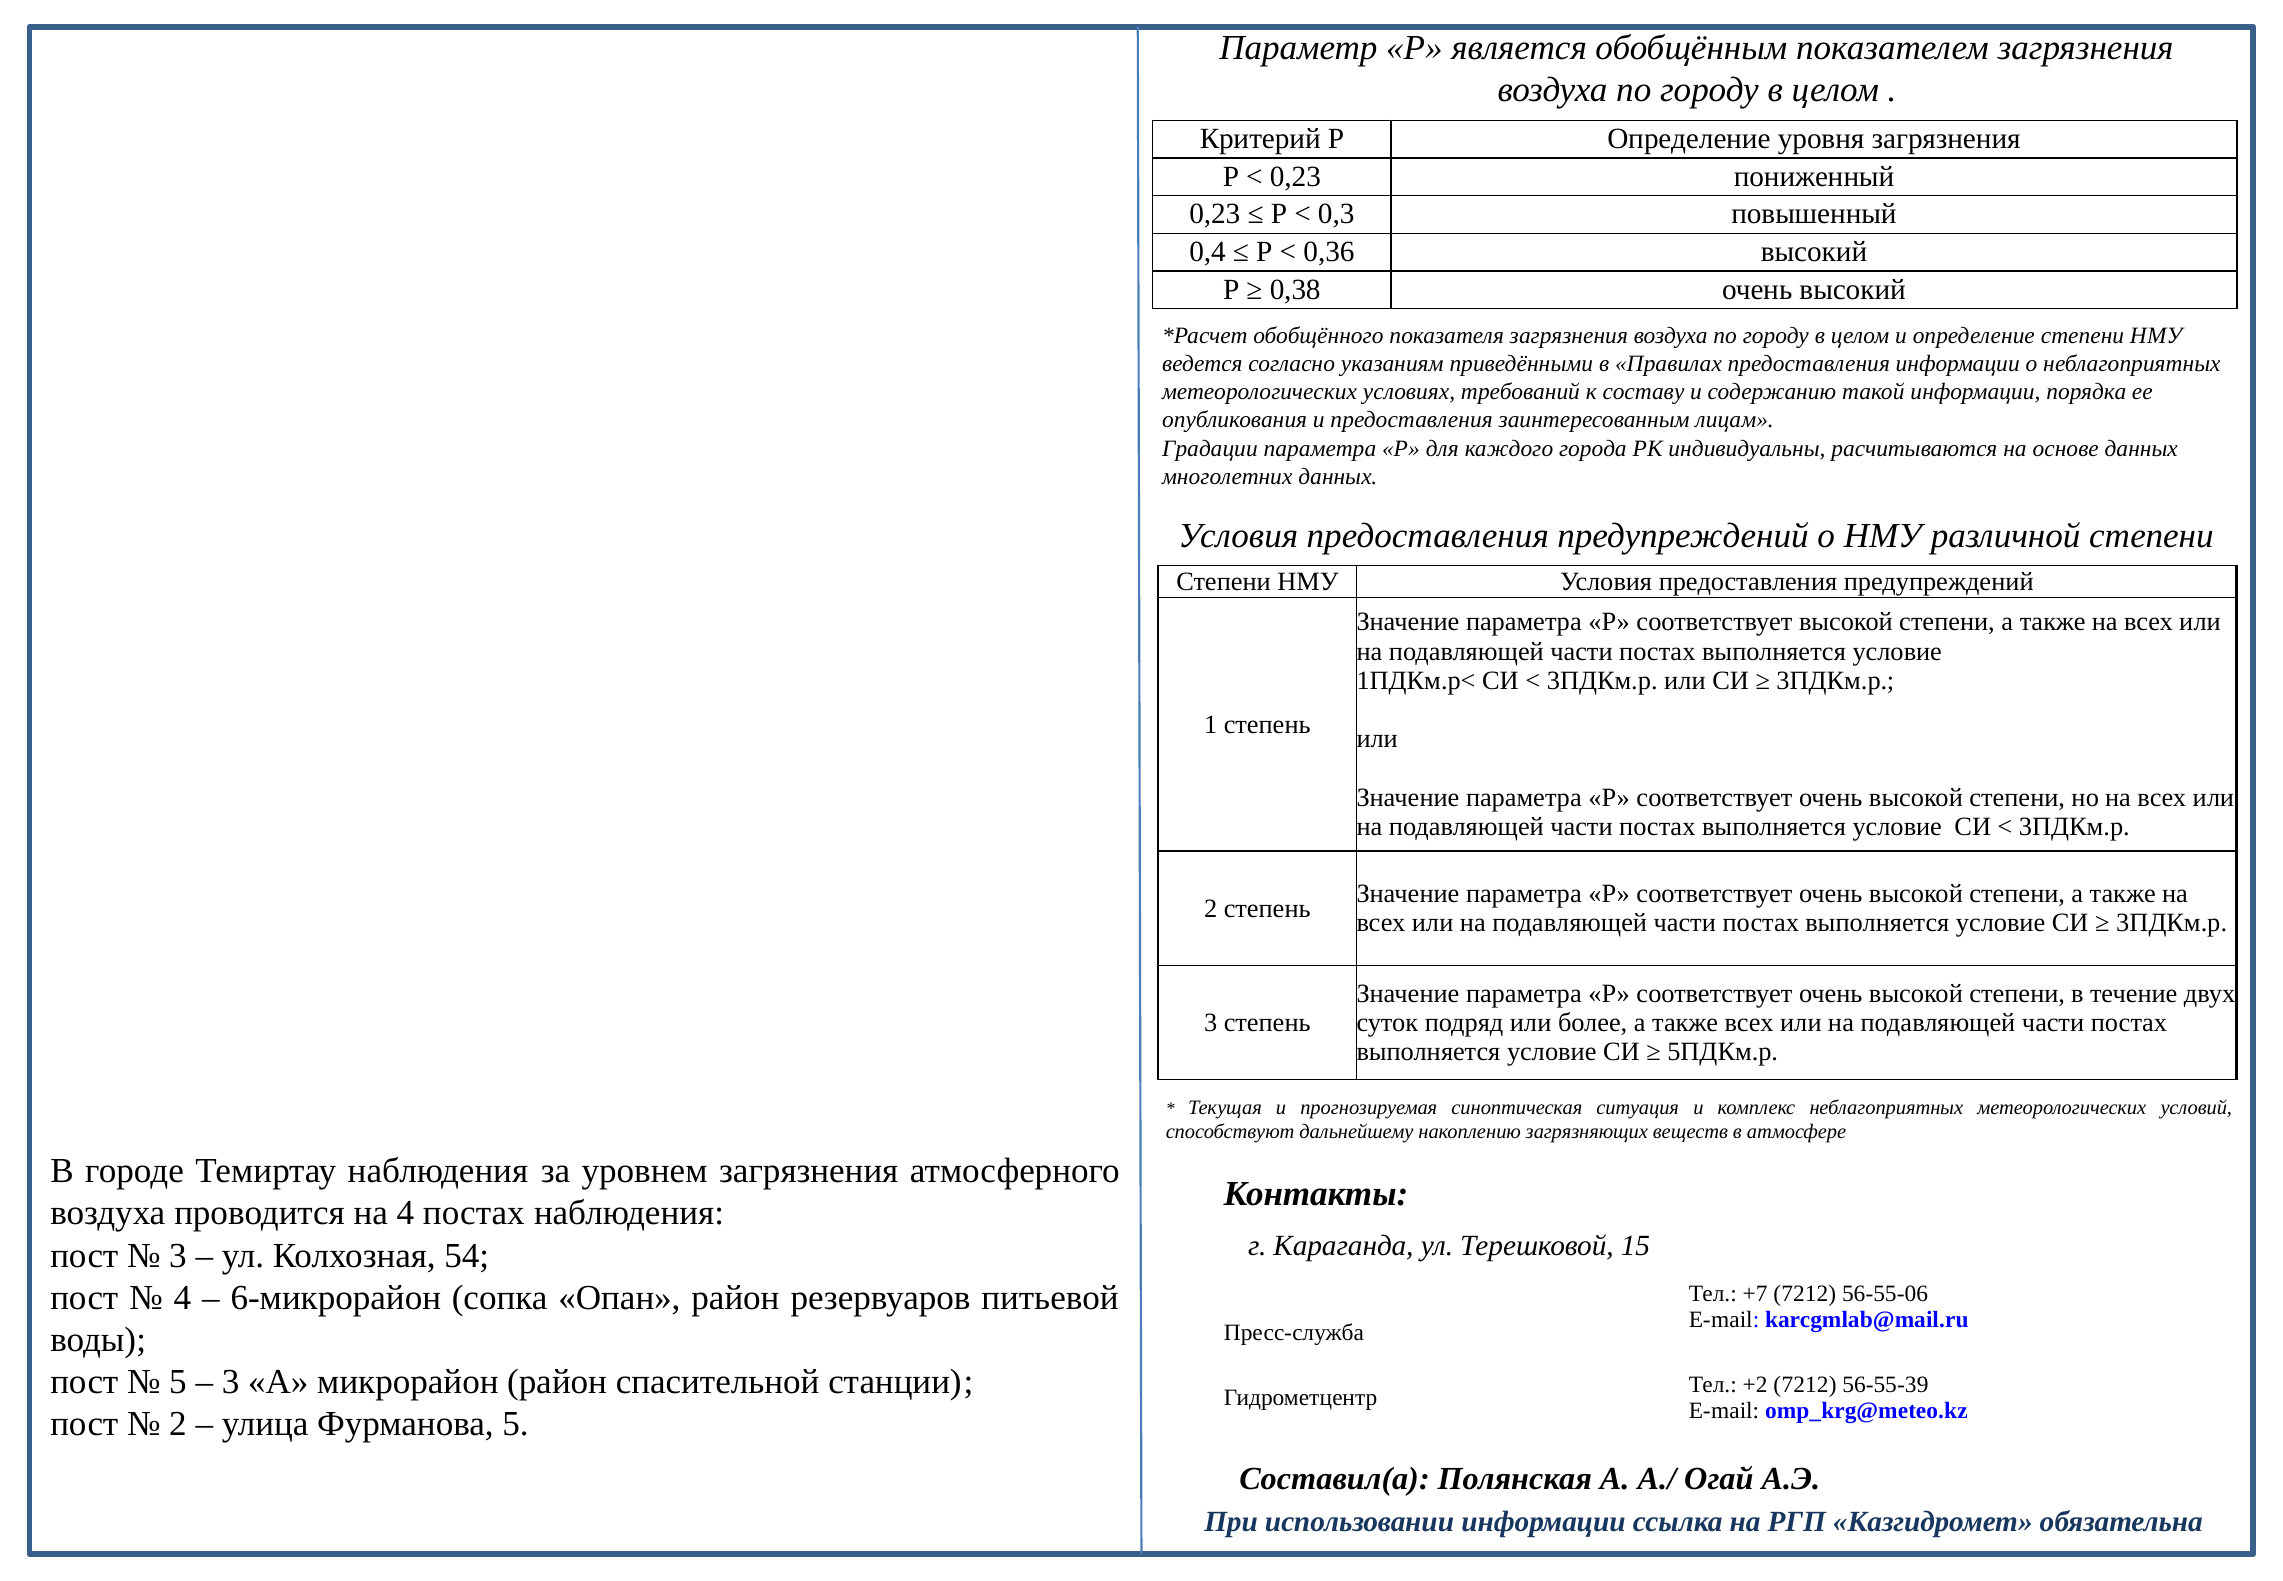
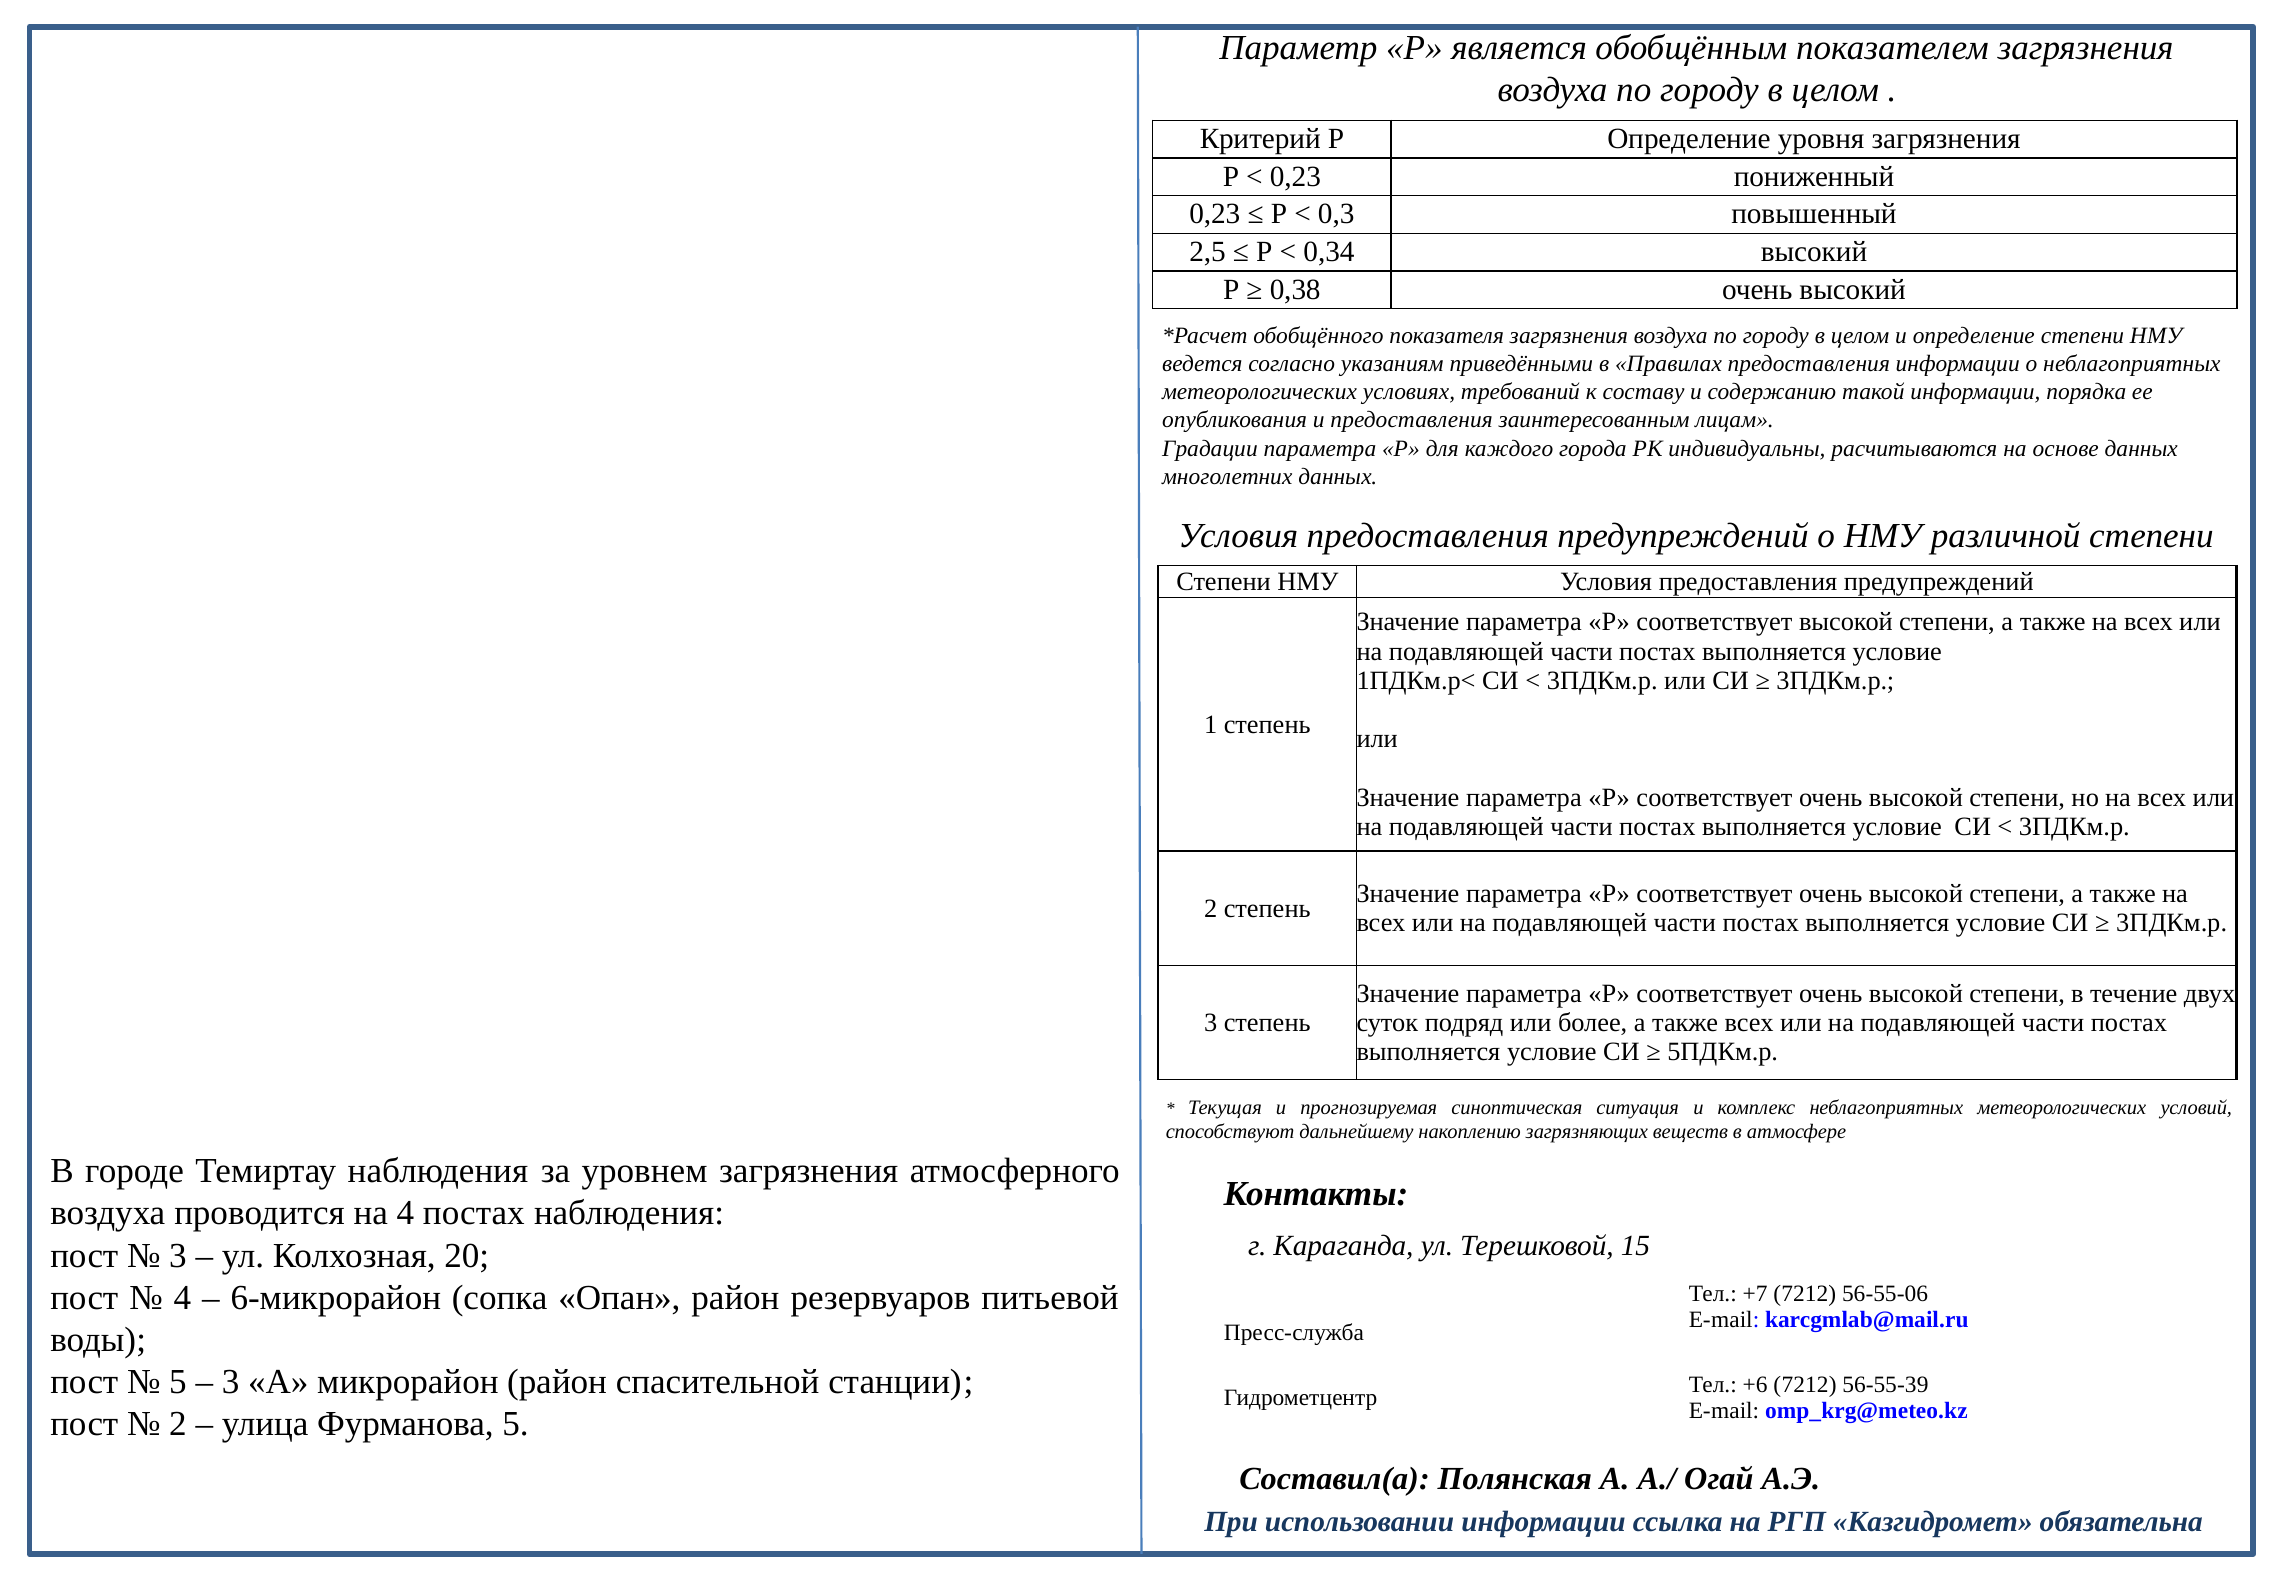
0,4: 0,4 -> 2,5
0,36: 0,36 -> 0,34
54: 54 -> 20
+2: +2 -> +6
